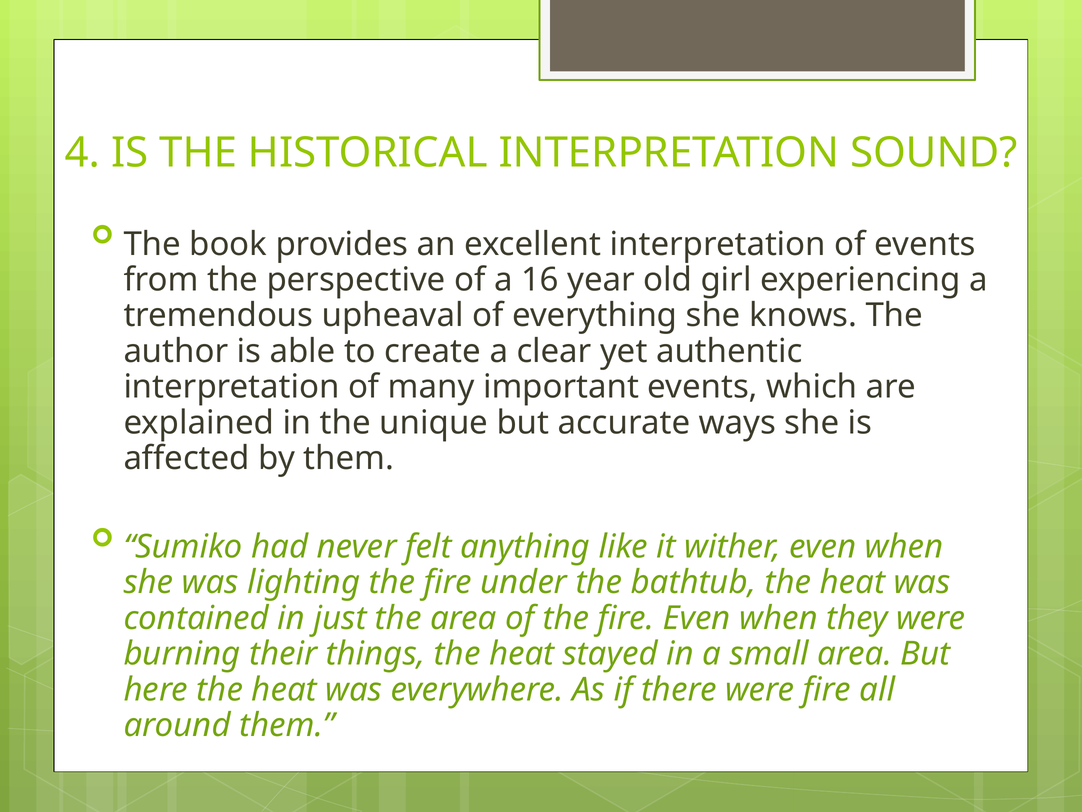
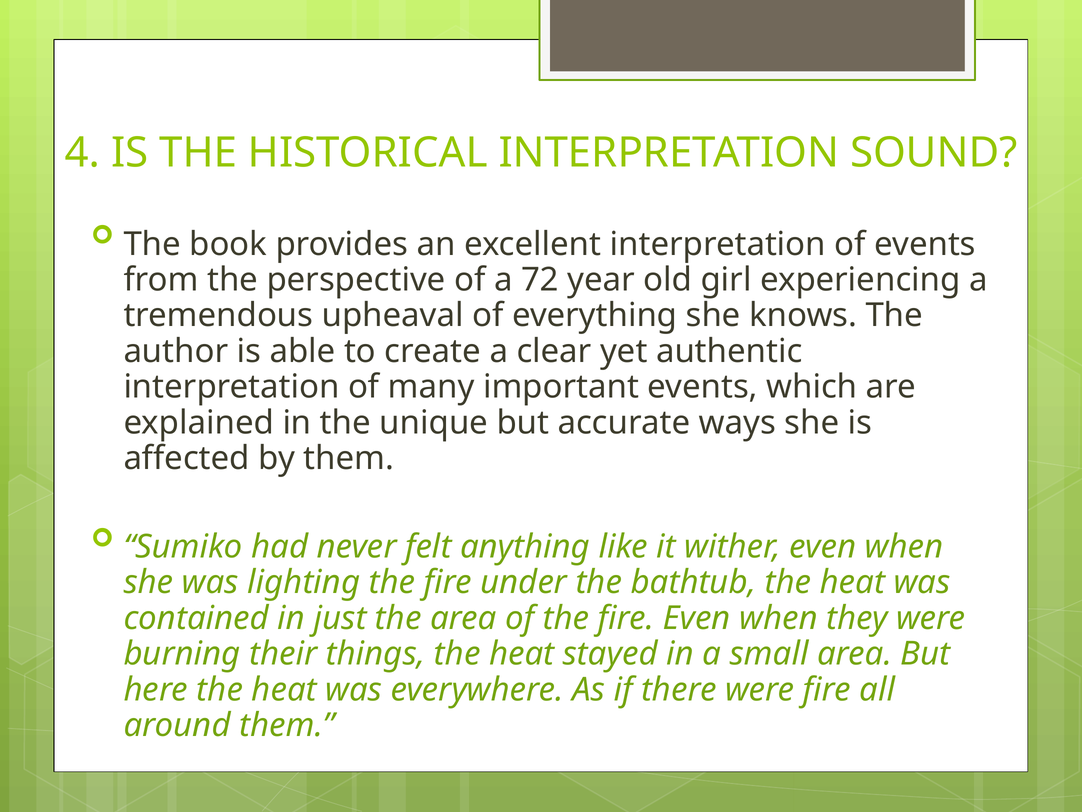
16: 16 -> 72
